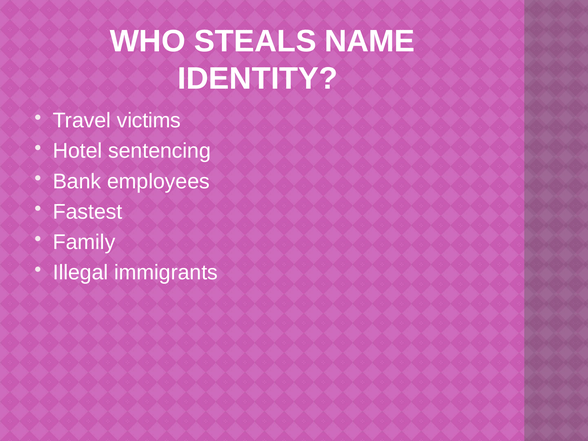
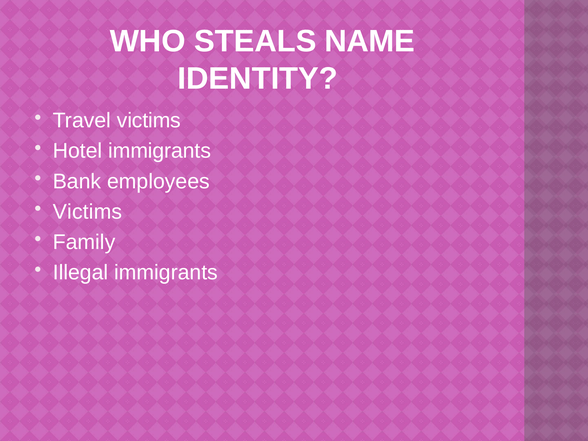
Hotel sentencing: sentencing -> immigrants
Fastest at (88, 212): Fastest -> Victims
